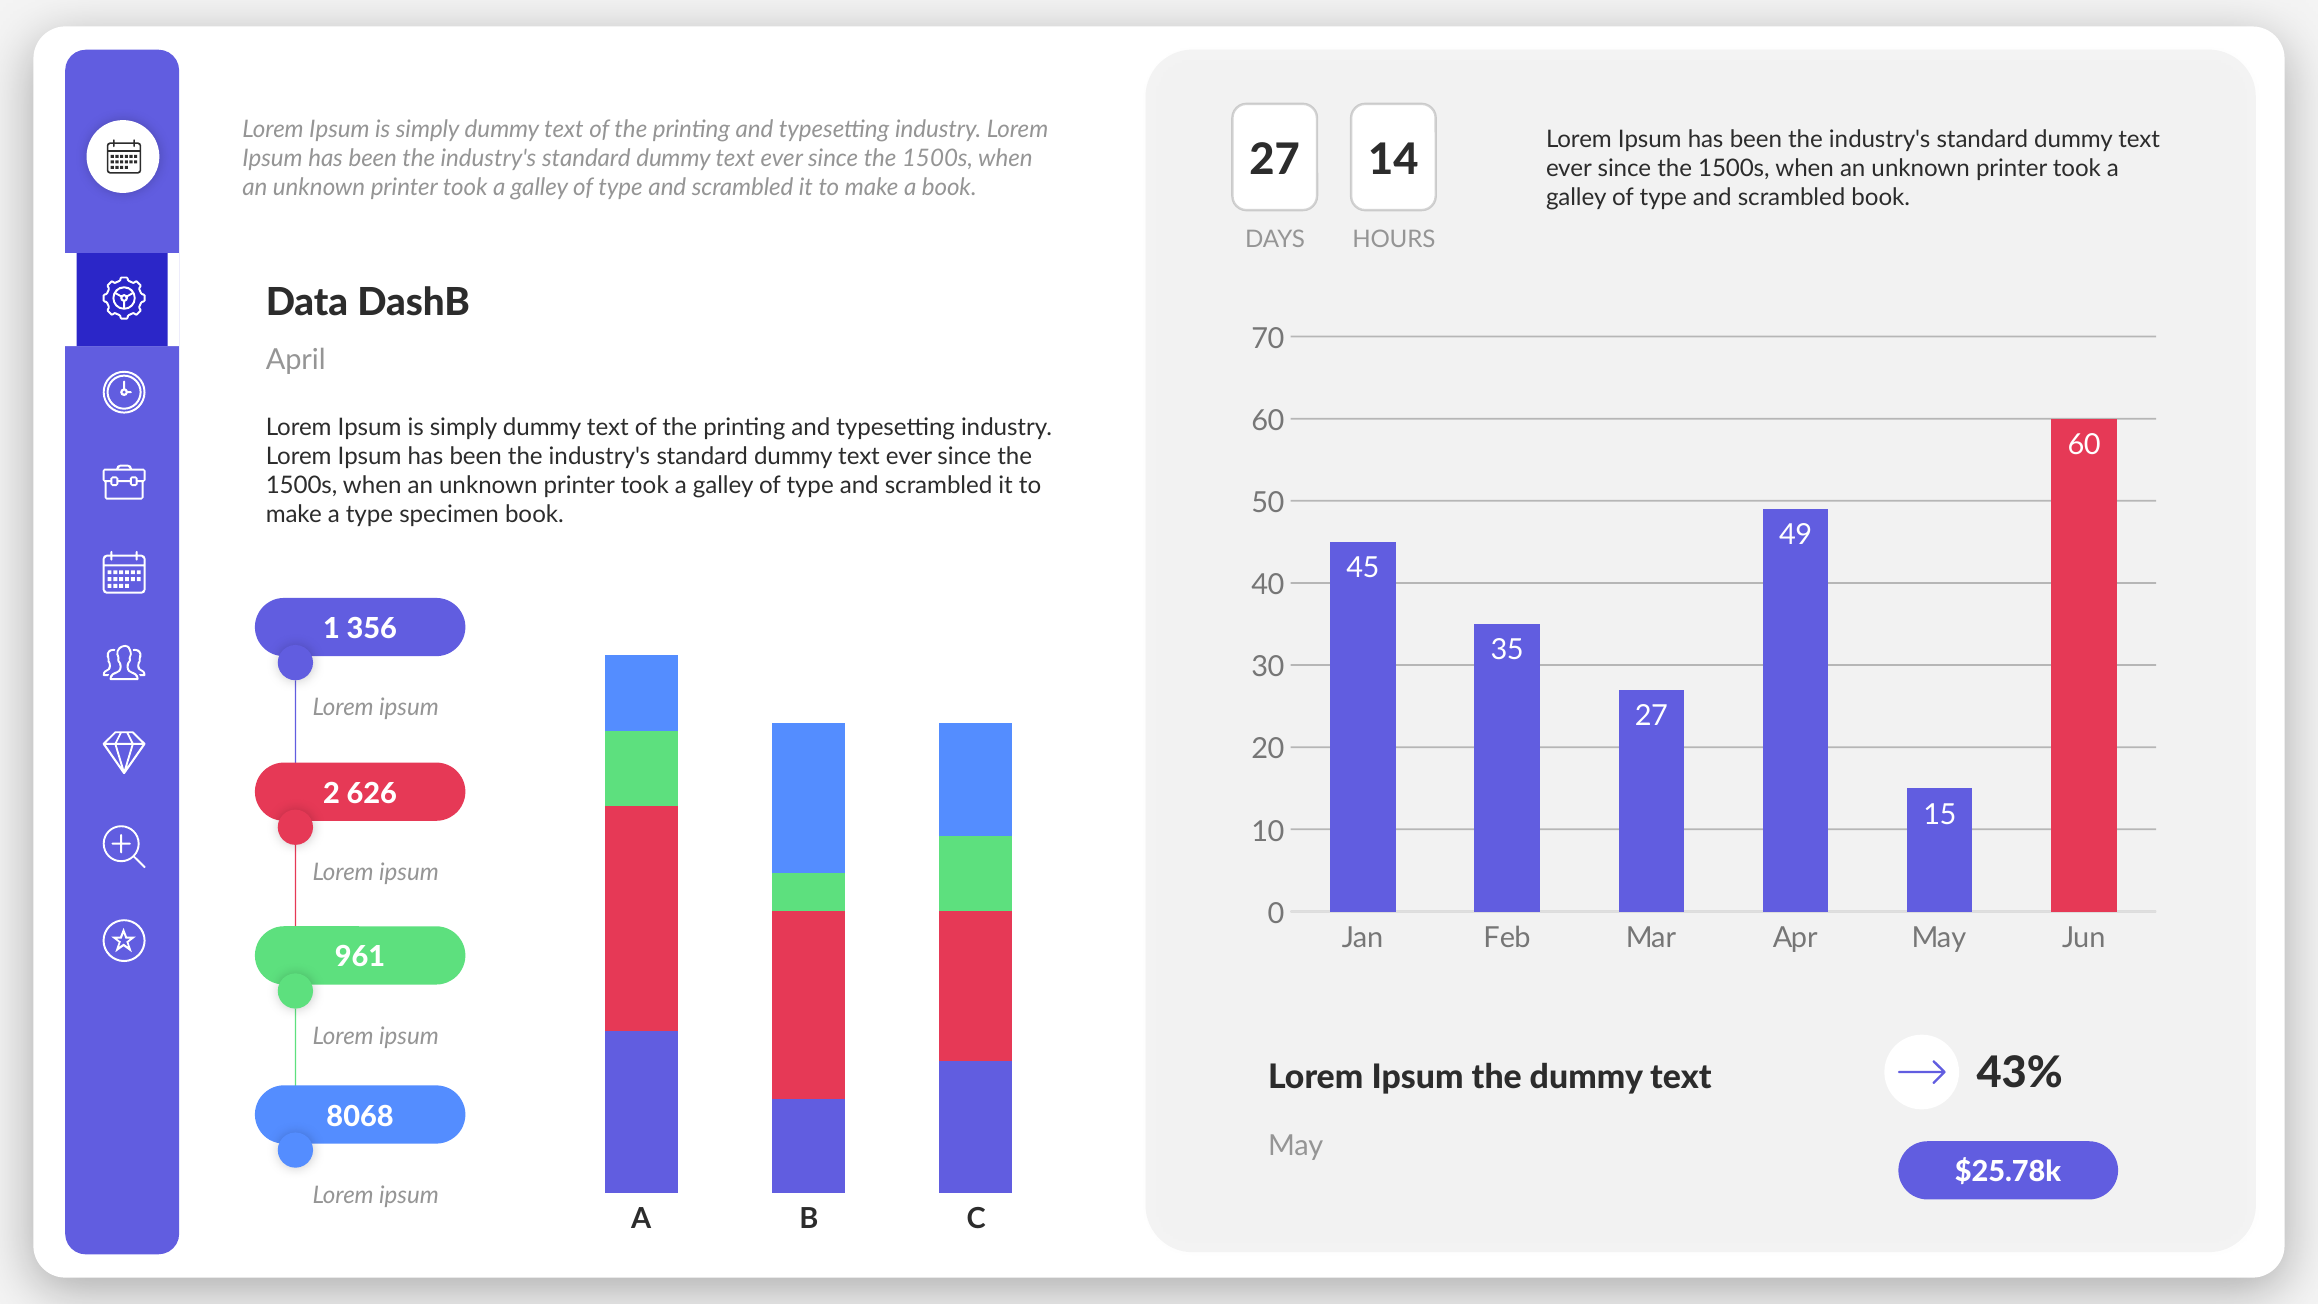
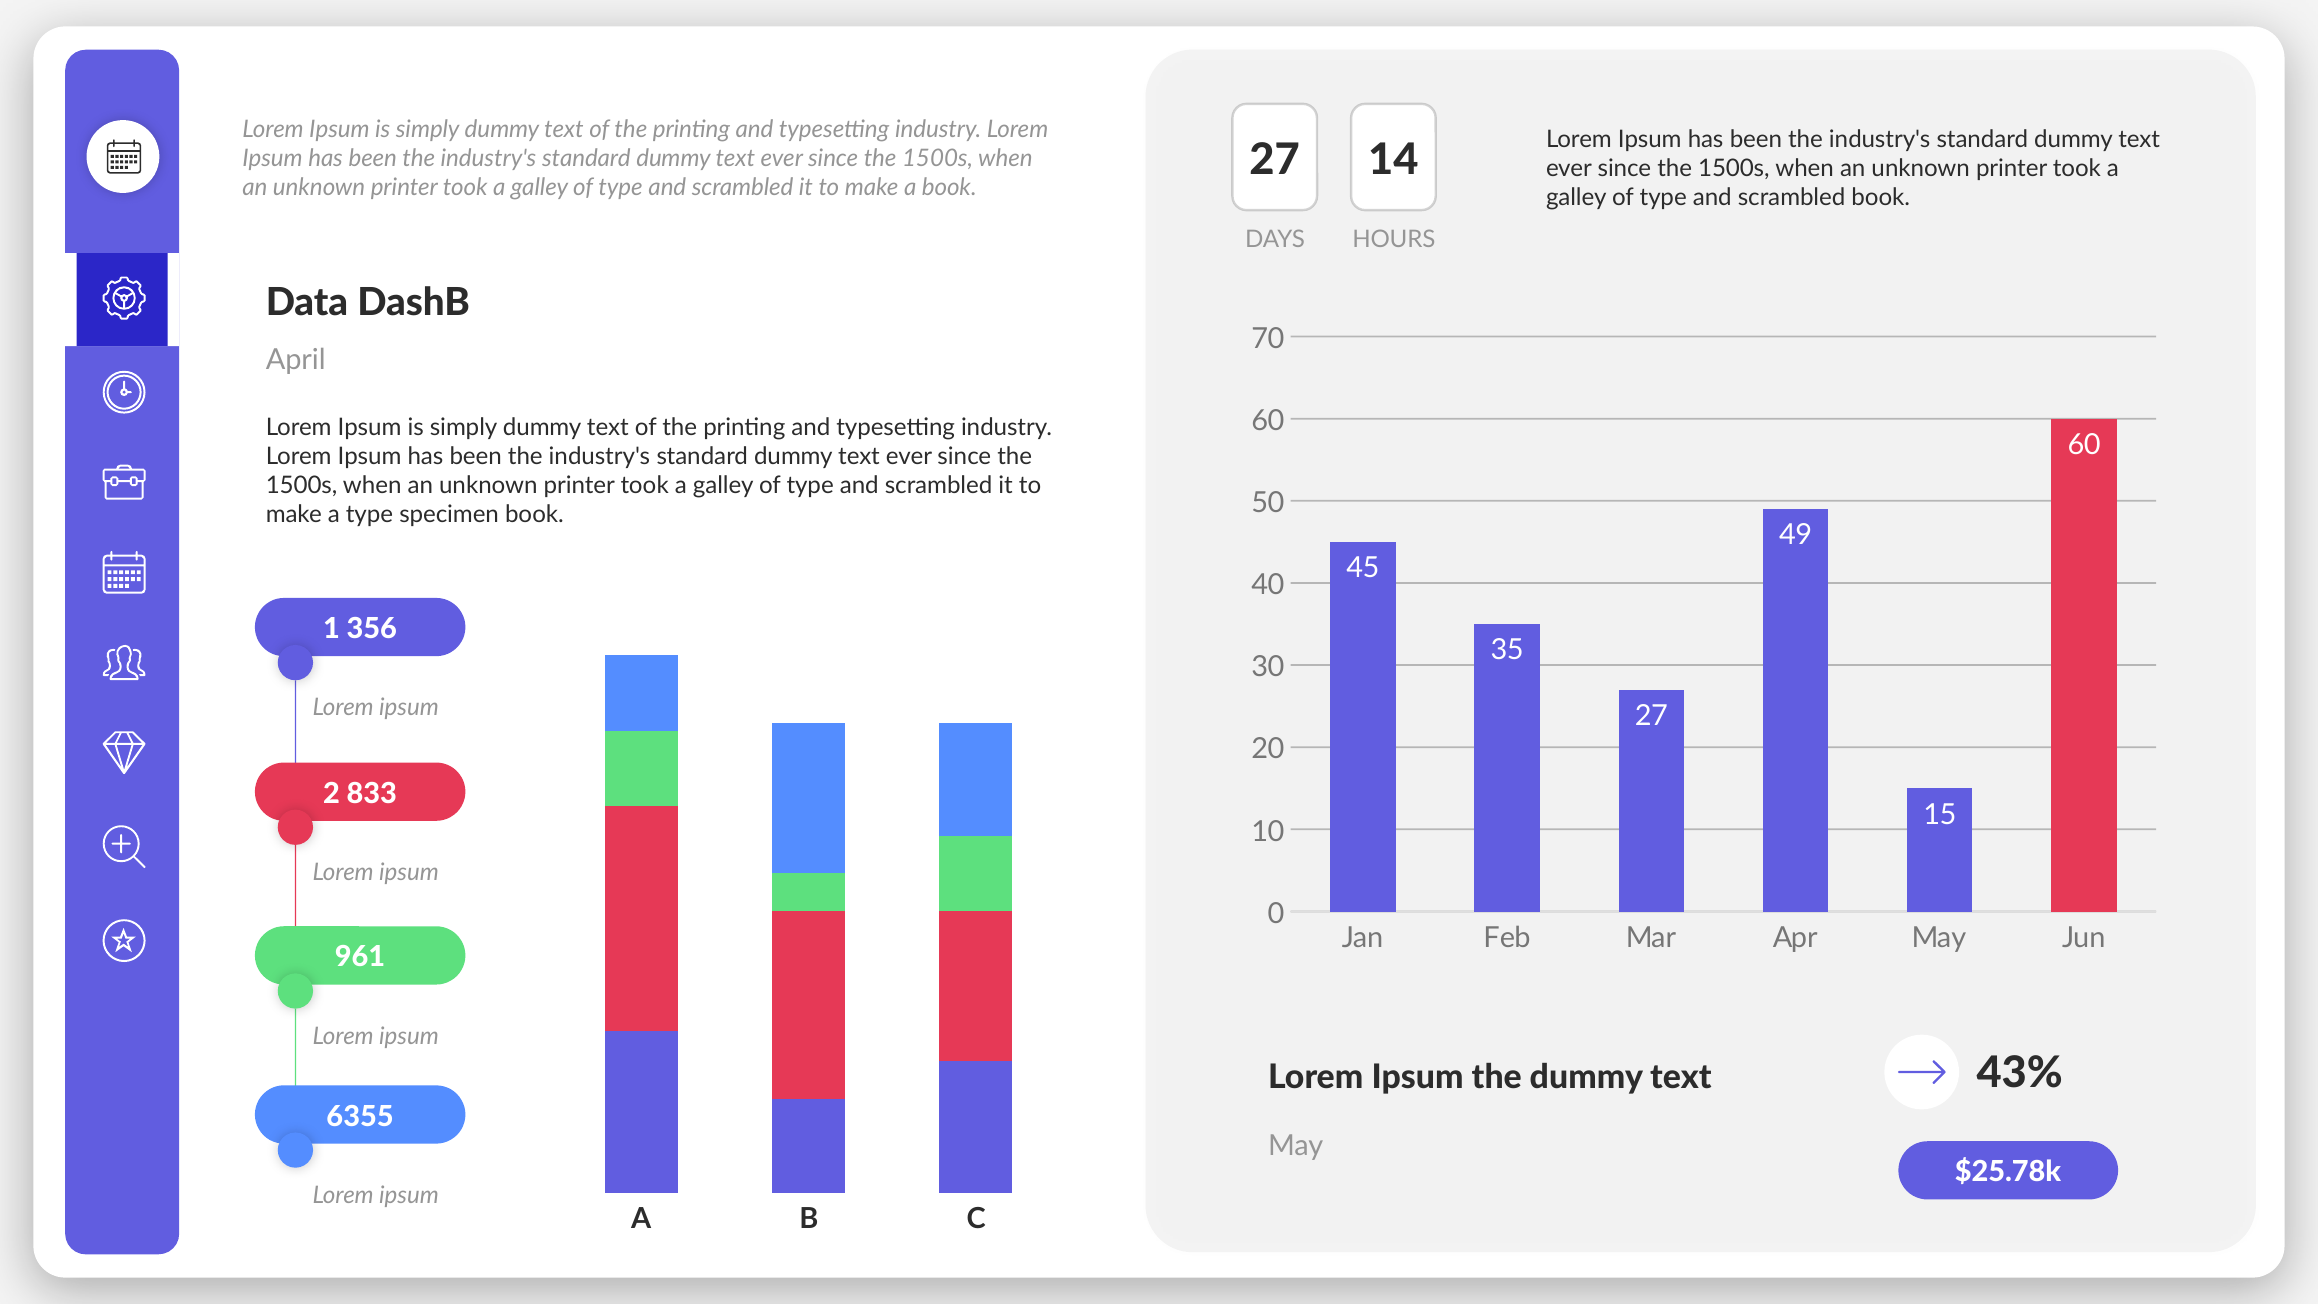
626: 626 -> 833
8068: 8068 -> 6355
